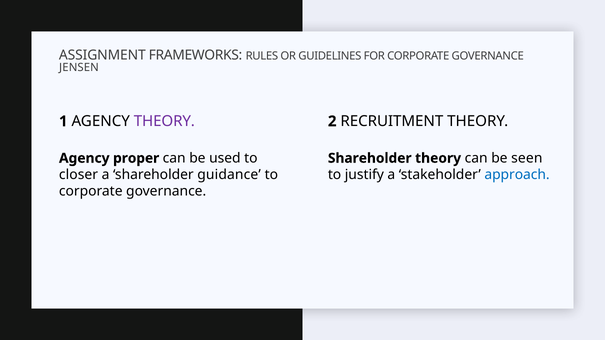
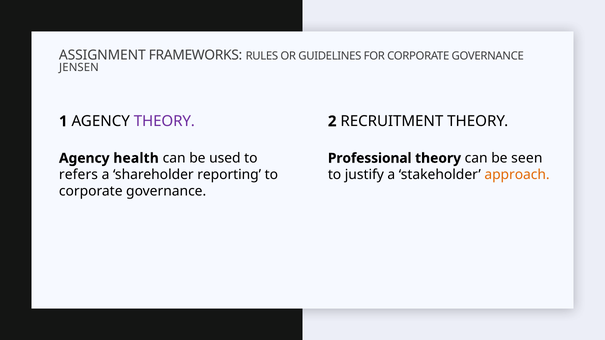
proper: proper -> health
Shareholder at (370, 158): Shareholder -> Professional
closer: closer -> refers
guidance: guidance -> reporting
approach colour: blue -> orange
